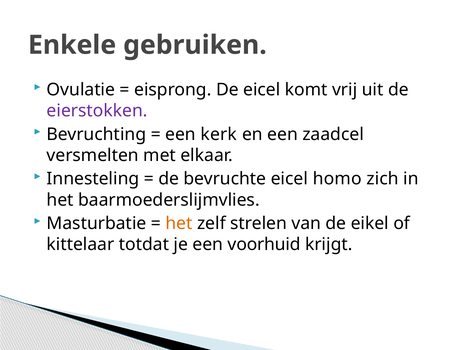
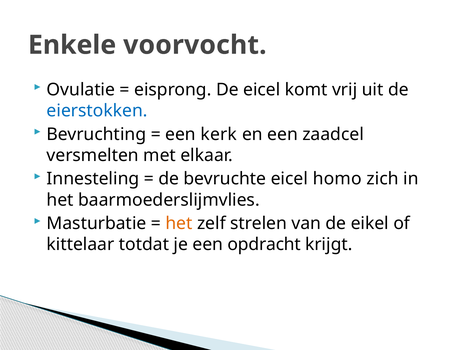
gebruiken: gebruiken -> voorvocht
eierstokken colour: purple -> blue
voorhuid: voorhuid -> opdracht
